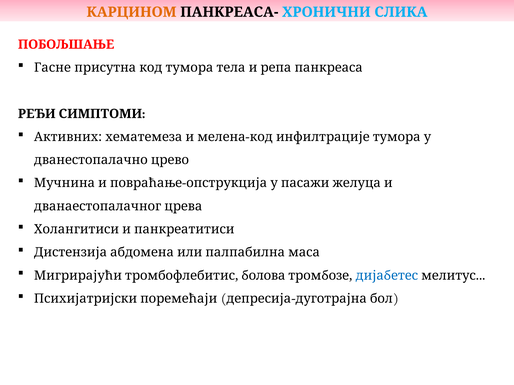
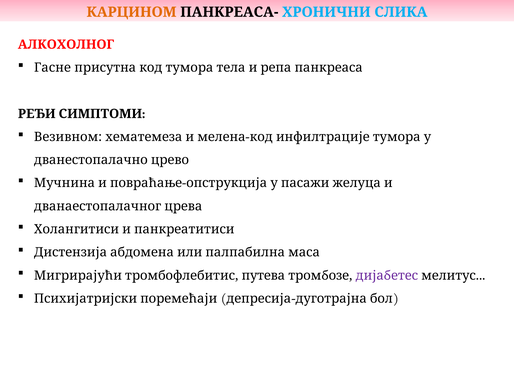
ПОБОЉШАЊЕ: ПОБОЉШАЊЕ -> АЛКОХОЛНОГ
Активних: Активних -> Везивном
болова: болова -> путева
дијабетес colour: blue -> purple
